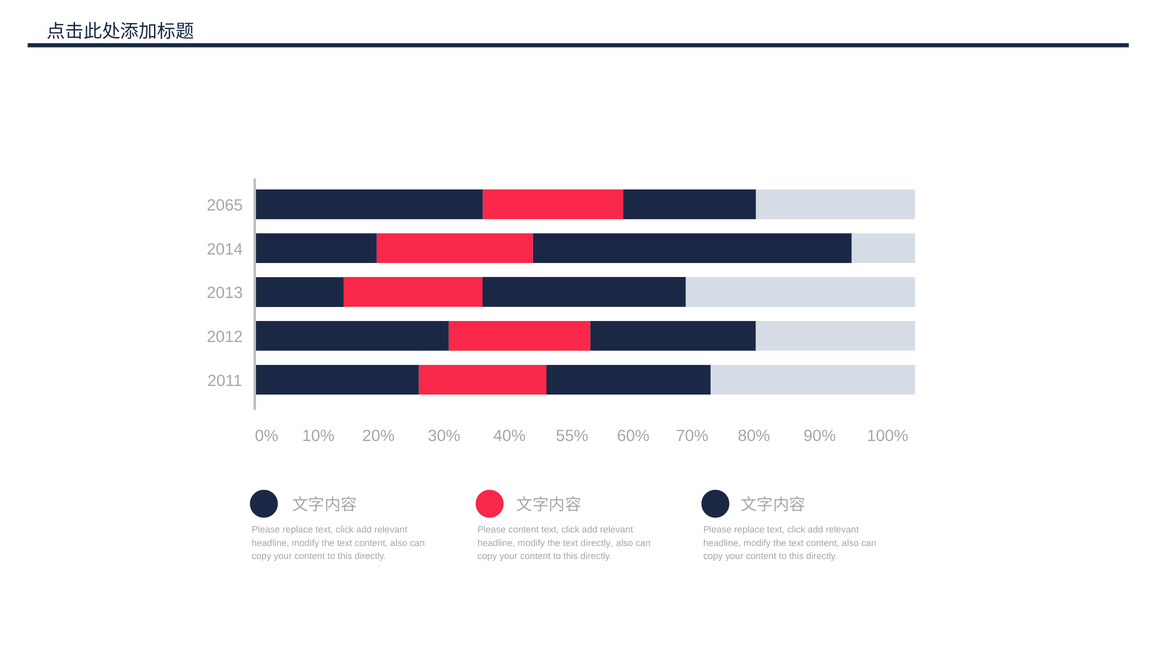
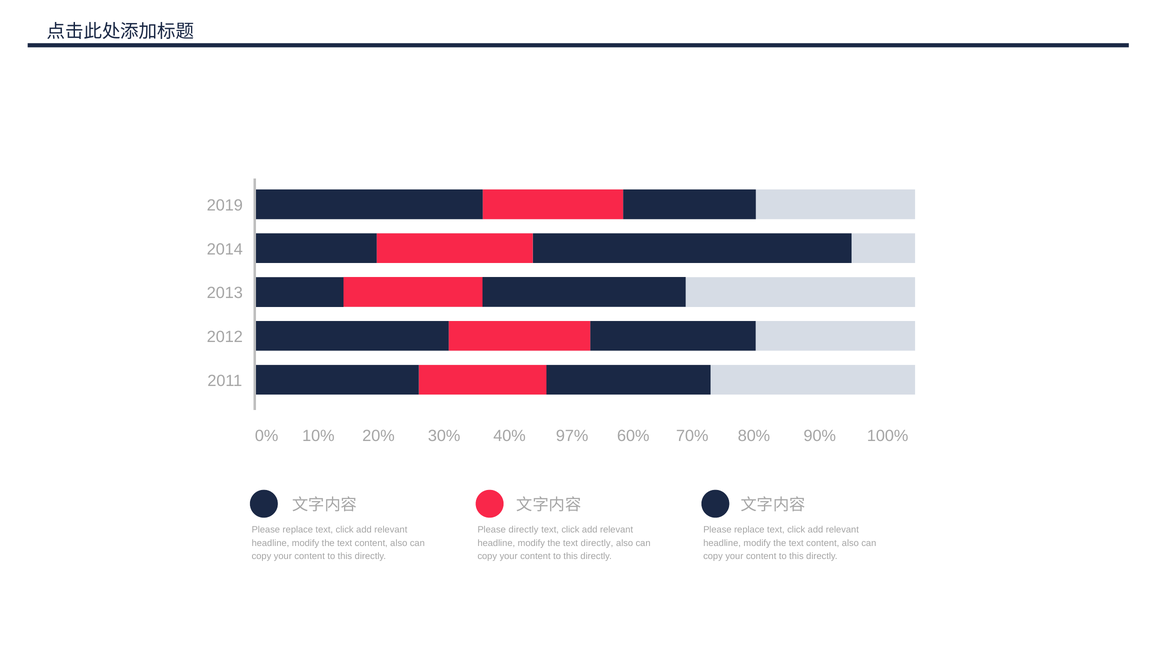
2065: 2065 -> 2019
55%: 55% -> 97%
Please content: content -> directly
